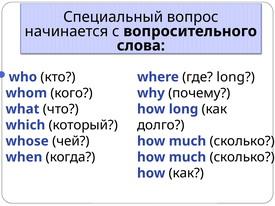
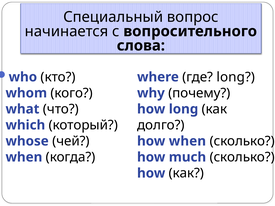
much at (187, 141): much -> when
